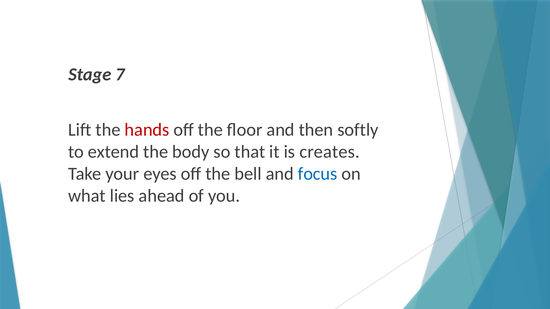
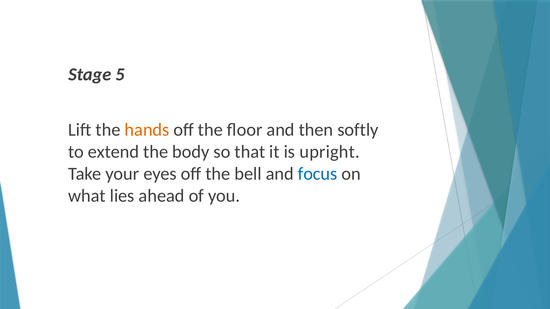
7: 7 -> 5
hands colour: red -> orange
creates: creates -> upright
